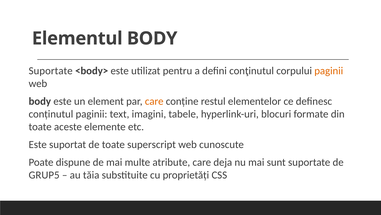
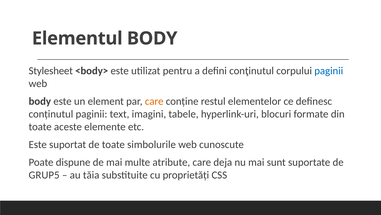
Suportate at (51, 70): Suportate -> Stylesheet
paginii at (329, 70) colour: orange -> blue
superscript: superscript -> simbolurile
